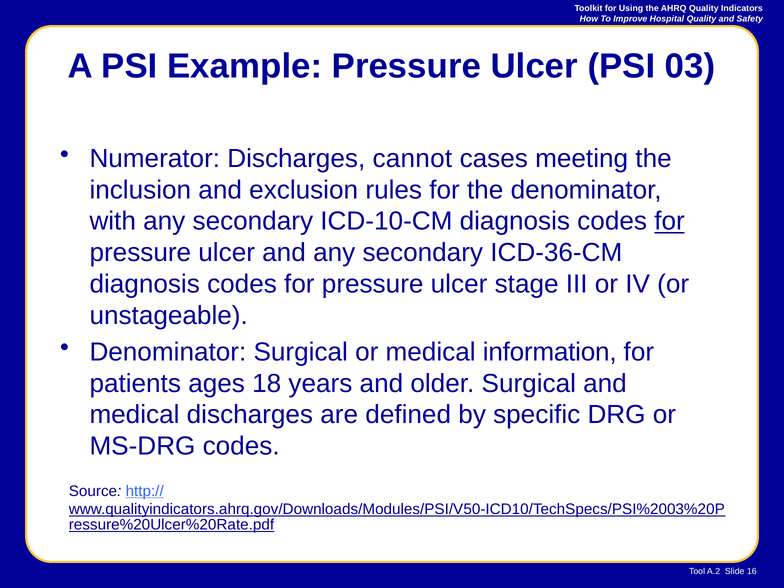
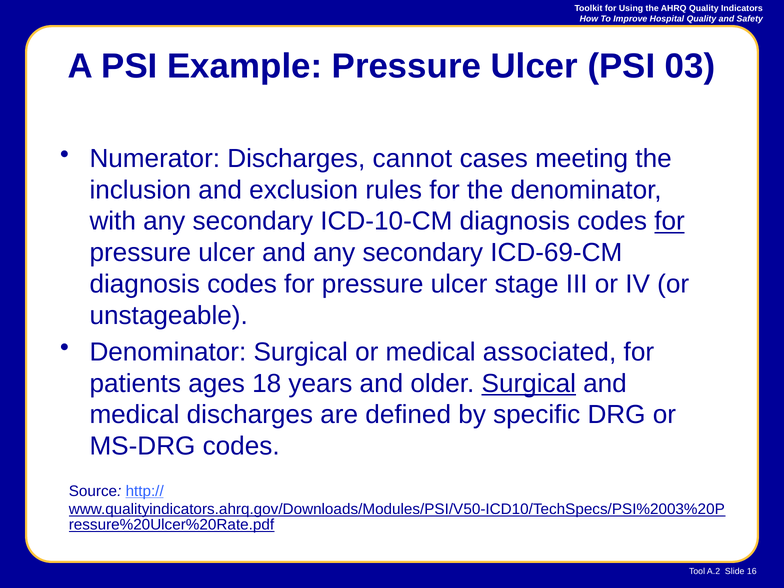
ICD-36-CM: ICD-36-CM -> ICD-69-CM
information: information -> associated
Surgical at (529, 383) underline: none -> present
